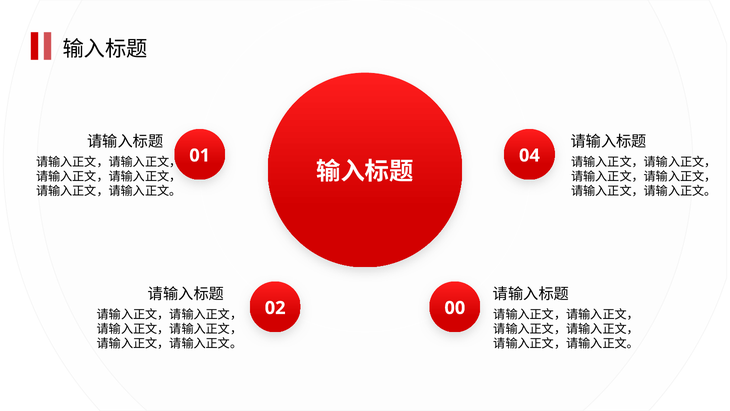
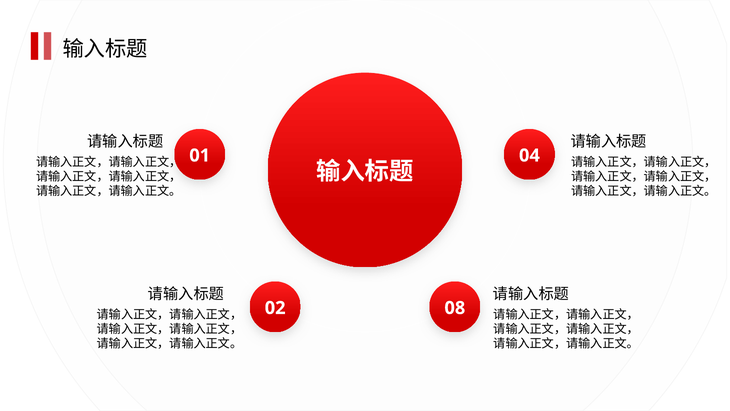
00: 00 -> 08
